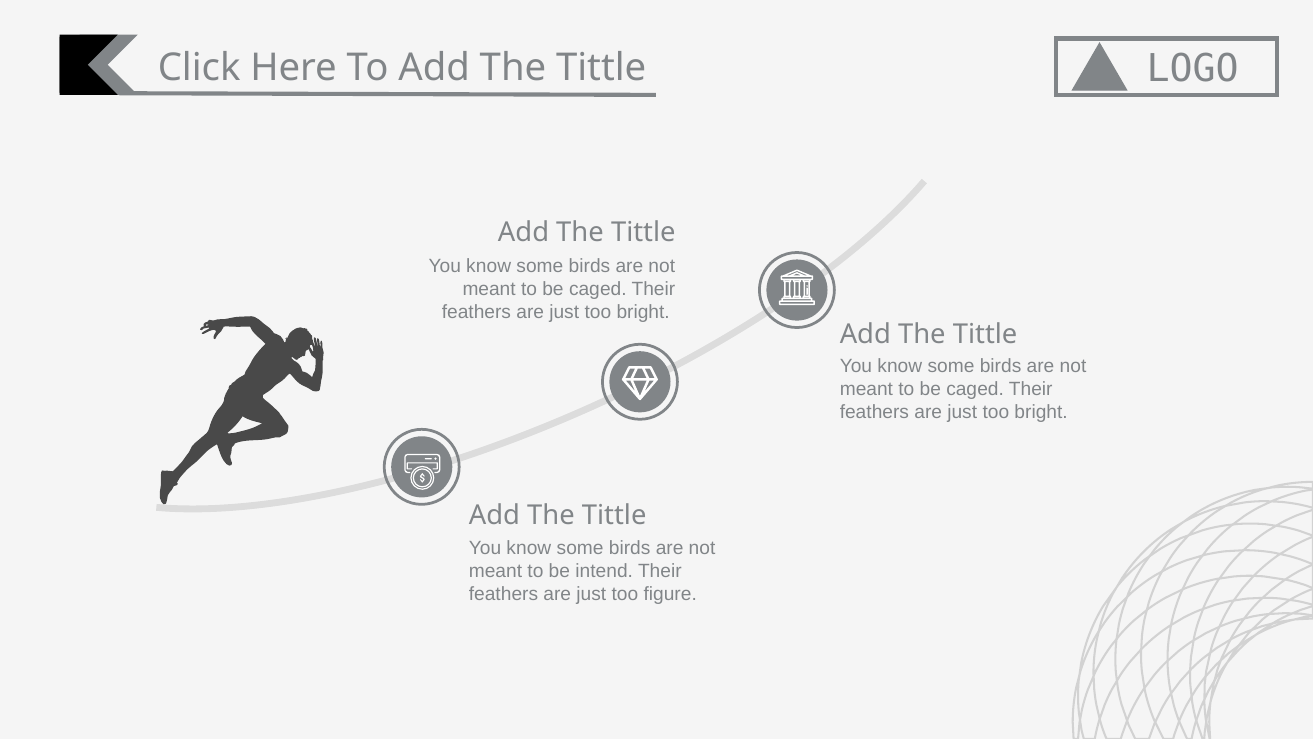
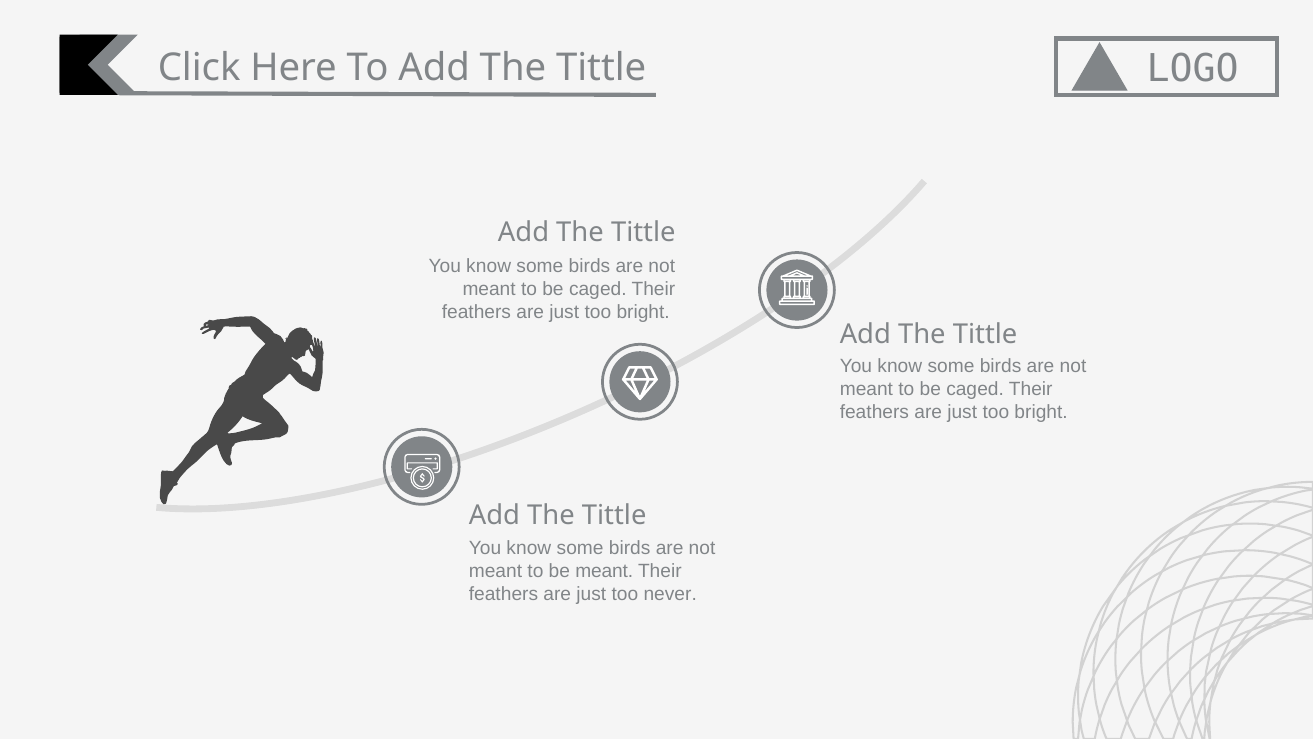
be intend: intend -> meant
figure: figure -> never
